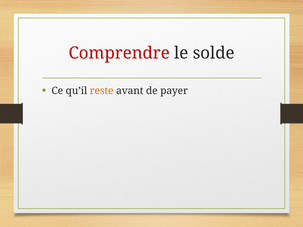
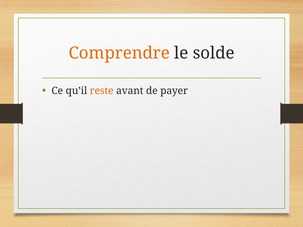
Comprendre colour: red -> orange
